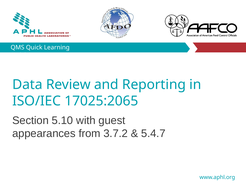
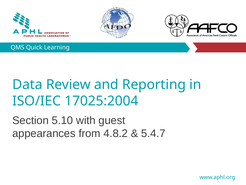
17025:2065: 17025:2065 -> 17025:2004
3.7.2: 3.7.2 -> 4.8.2
